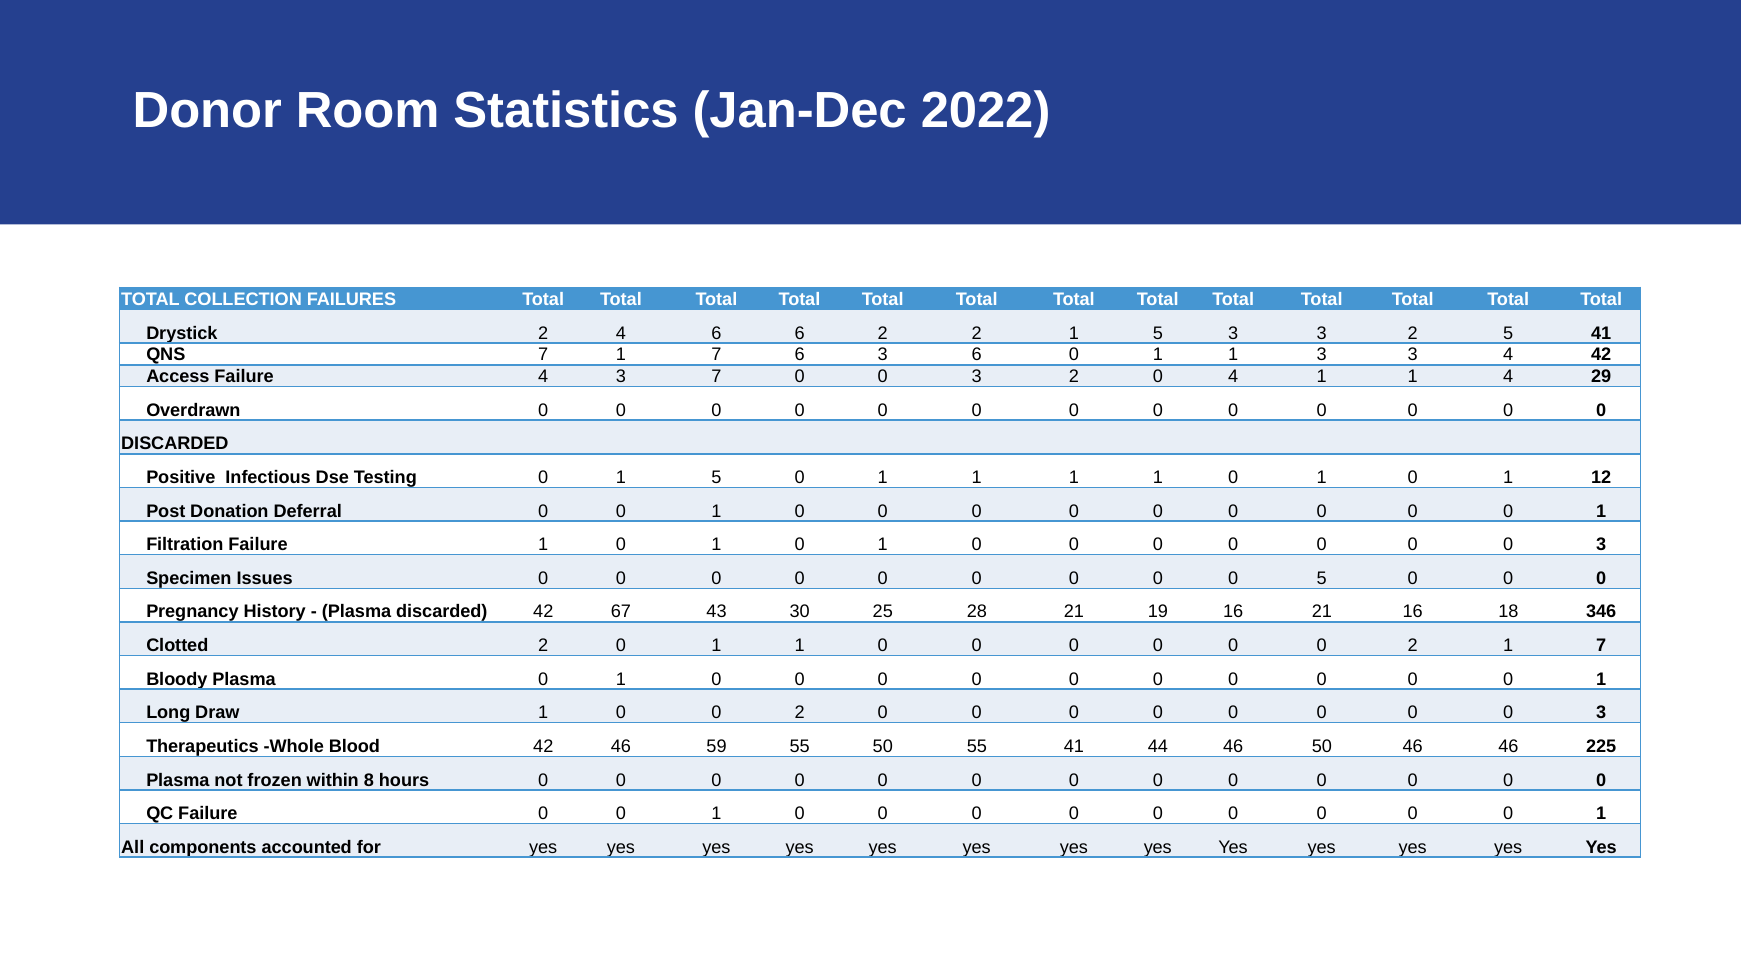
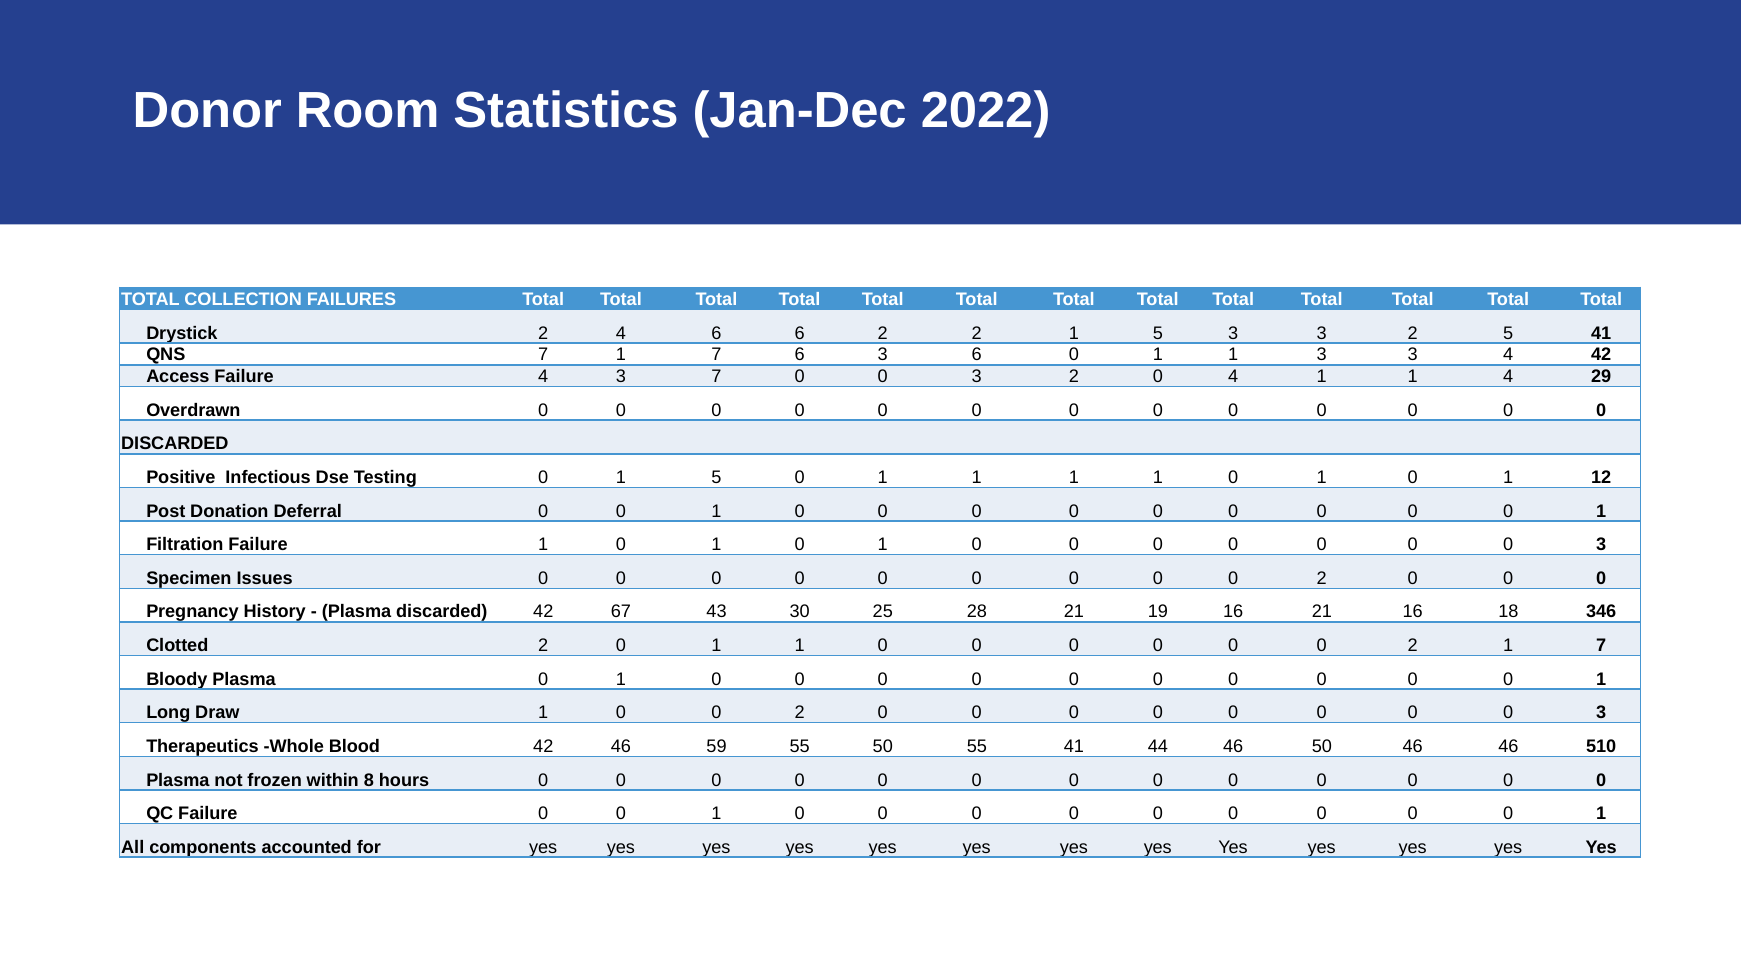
5 at (1322, 579): 5 -> 2
225: 225 -> 510
